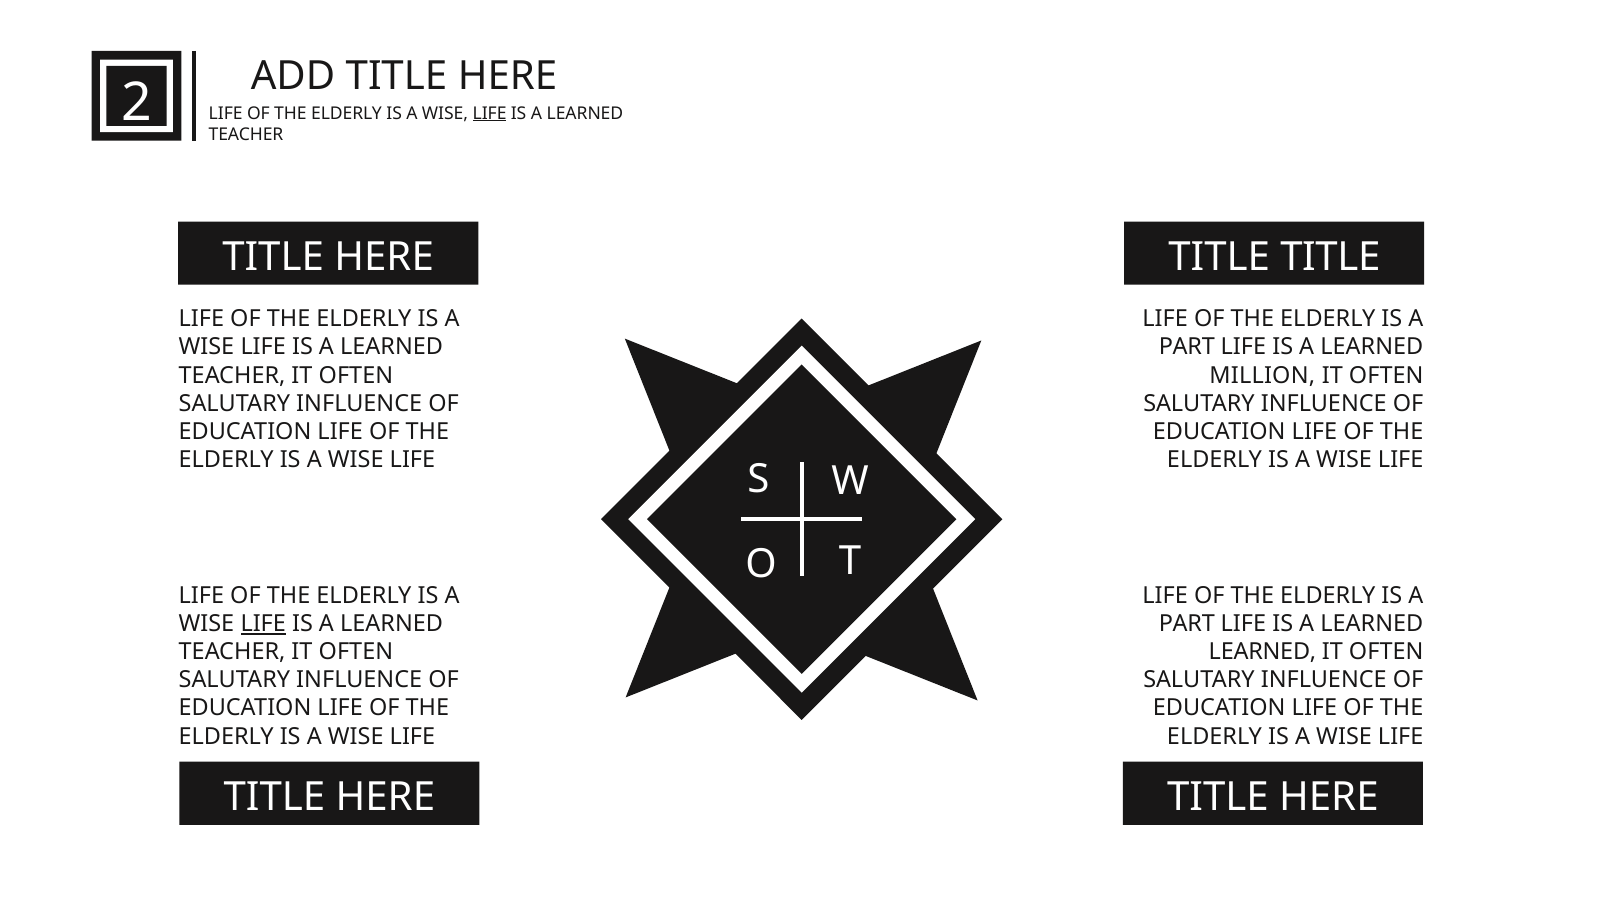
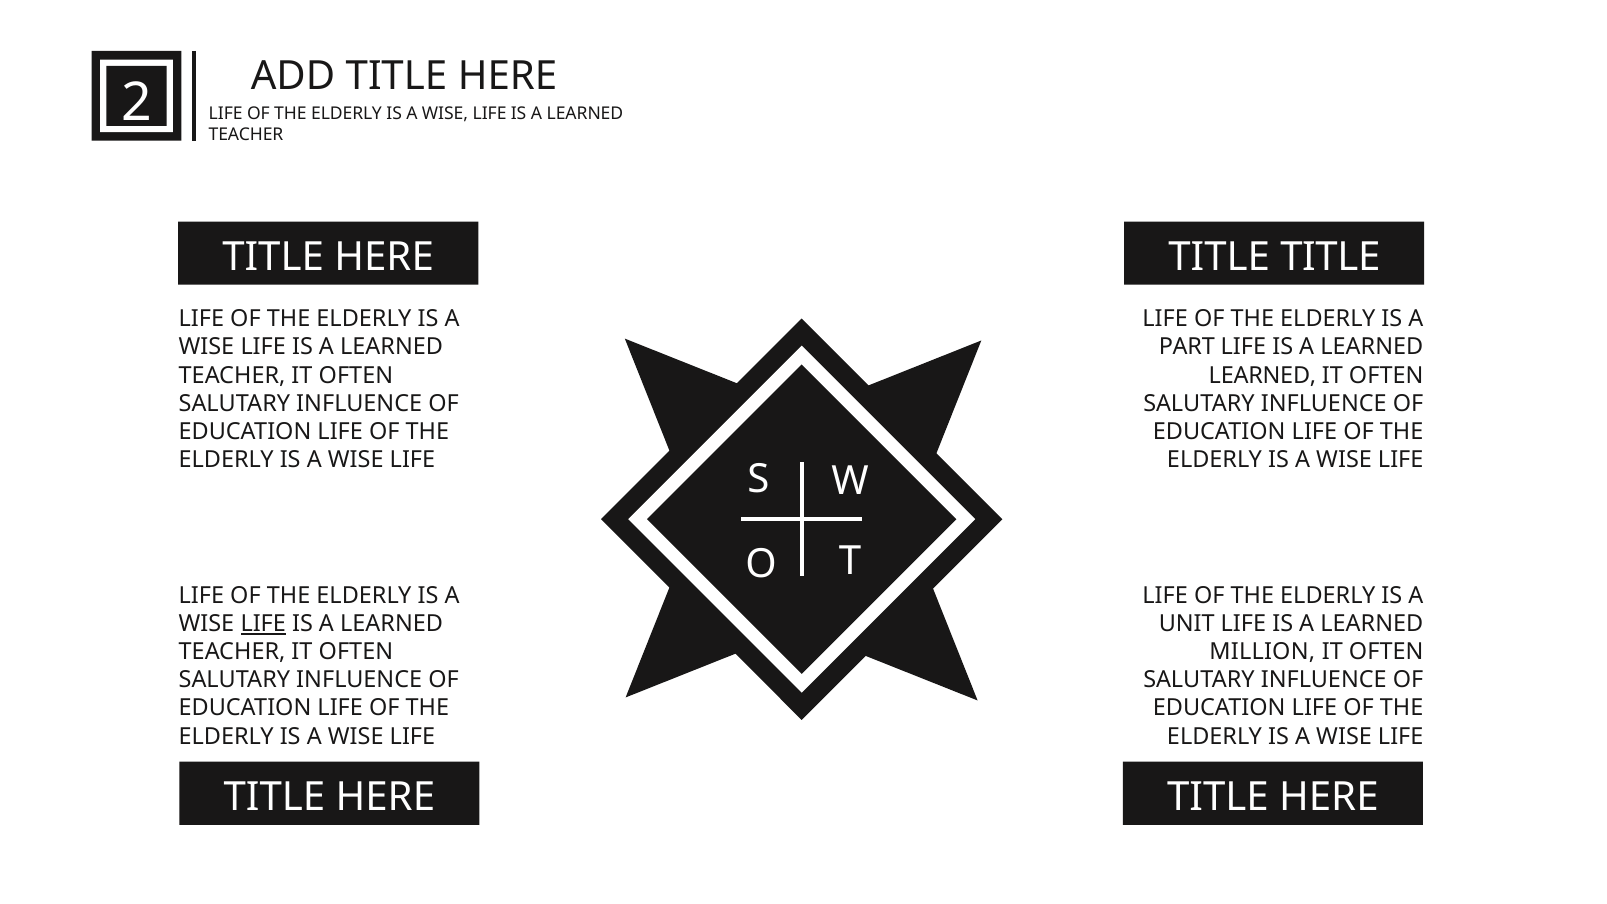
LIFE at (490, 113) underline: present -> none
MILLION at (1262, 375): MILLION -> LEARNED
PART at (1187, 624): PART -> UNIT
LEARNED at (1262, 652): LEARNED -> MILLION
